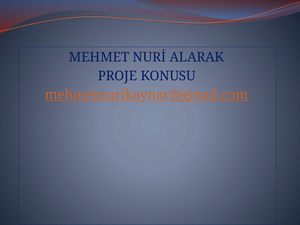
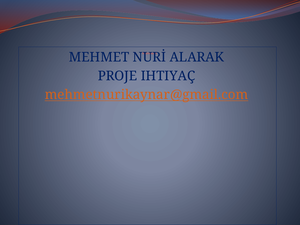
KONUSU: KONUSU -> IHTIYAÇ
